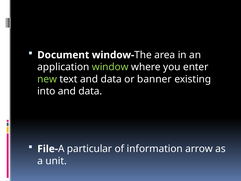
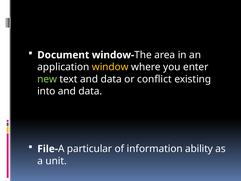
window colour: light green -> yellow
banner: banner -> conflict
arrow: arrow -> ability
